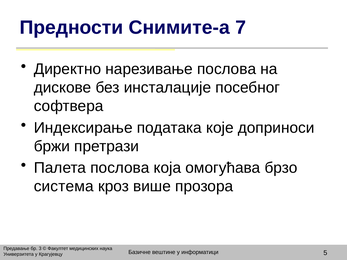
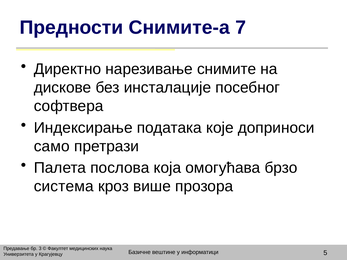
нарезивање послова: послова -> снимите
бржи: бржи -> само
